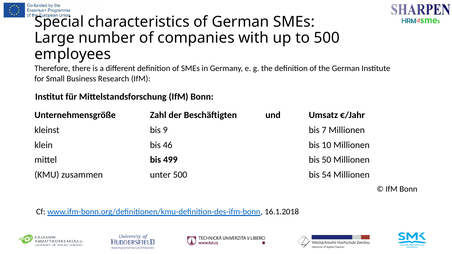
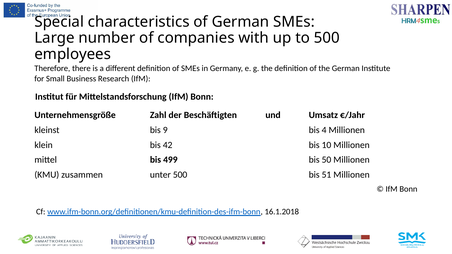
7: 7 -> 4
46: 46 -> 42
54: 54 -> 51
